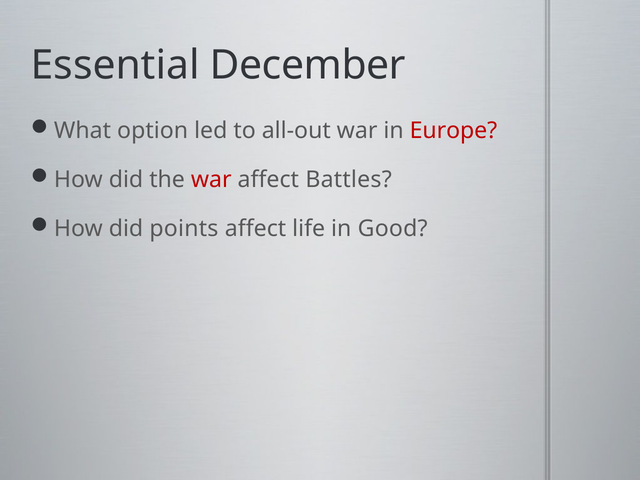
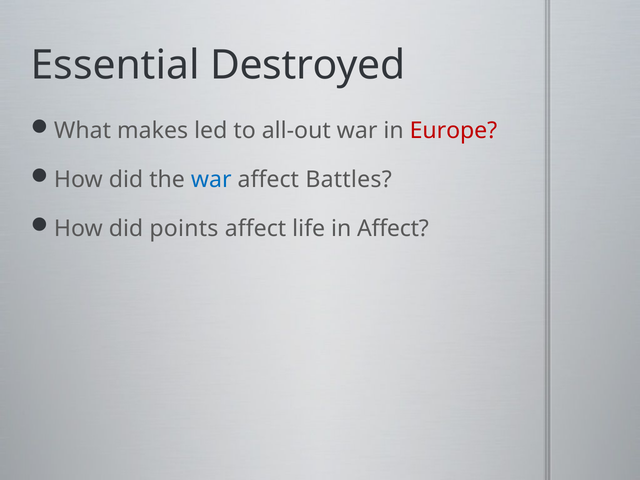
December: December -> Destroyed
option: option -> makes
war at (211, 180) colour: red -> blue
in Good: Good -> Affect
